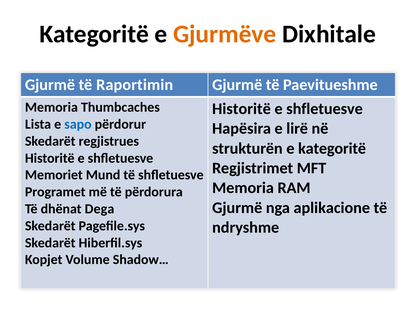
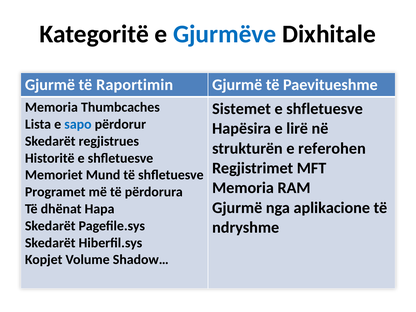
Gjurmëve colour: orange -> blue
Historitë at (242, 109): Historitë -> Sistemet
e kategoritë: kategoritë -> referohen
Dega: Dega -> Hapa
